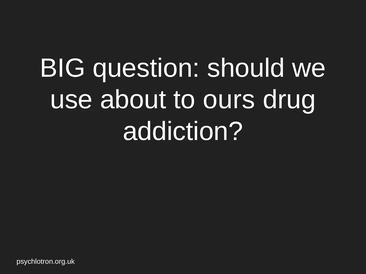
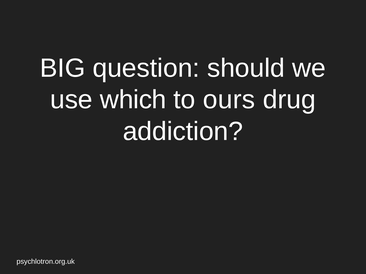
about: about -> which
